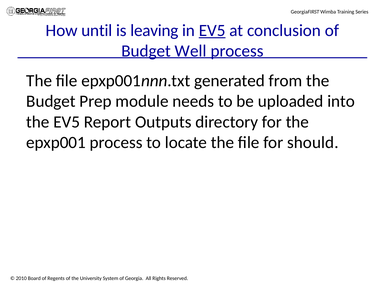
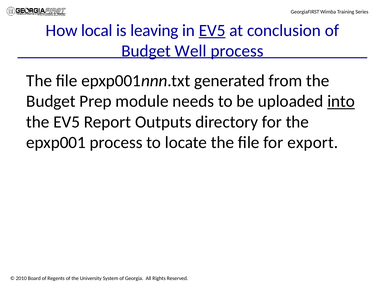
until: until -> local
into underline: none -> present
should: should -> export
